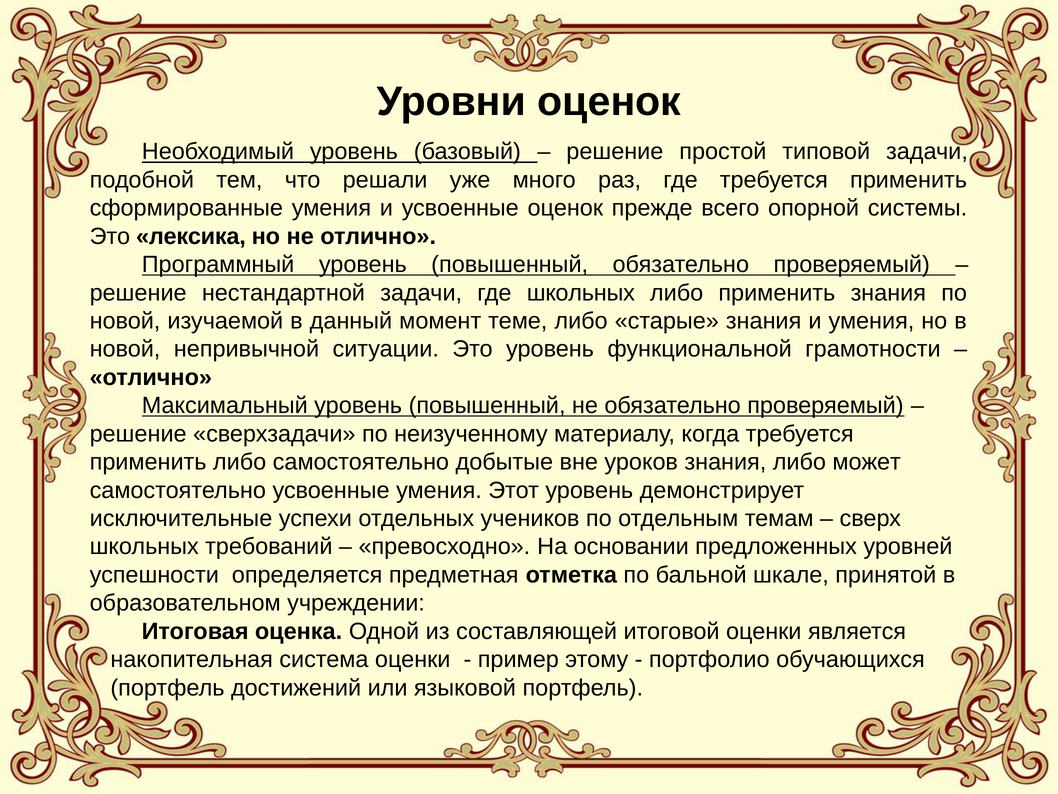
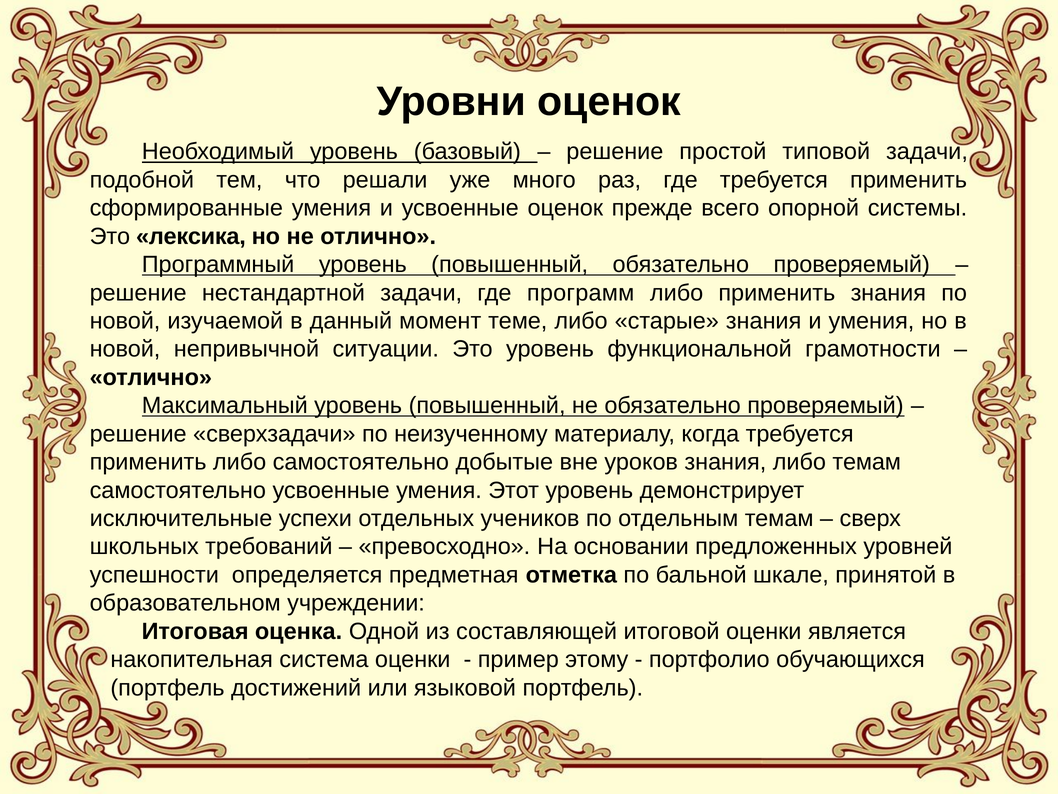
где школьных: школьных -> программ
либо может: может -> темам
